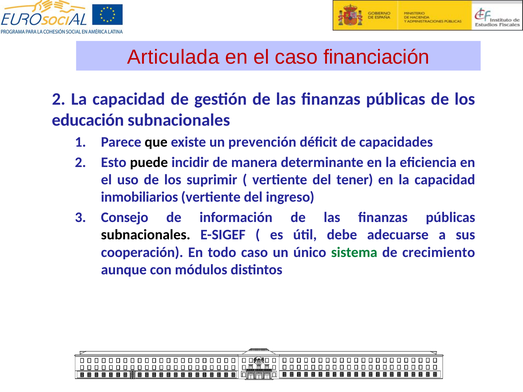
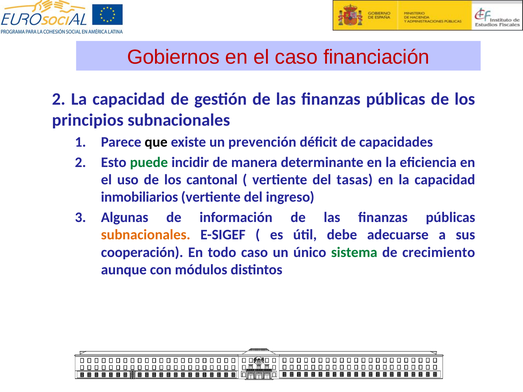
Articulada: Articulada -> Gobiernos
educación: educación -> principios
puede colour: black -> green
suprimir: suprimir -> cantonal
tener: tener -> tasas
Consejo: Consejo -> Algunas
subnacionales at (146, 235) colour: black -> orange
